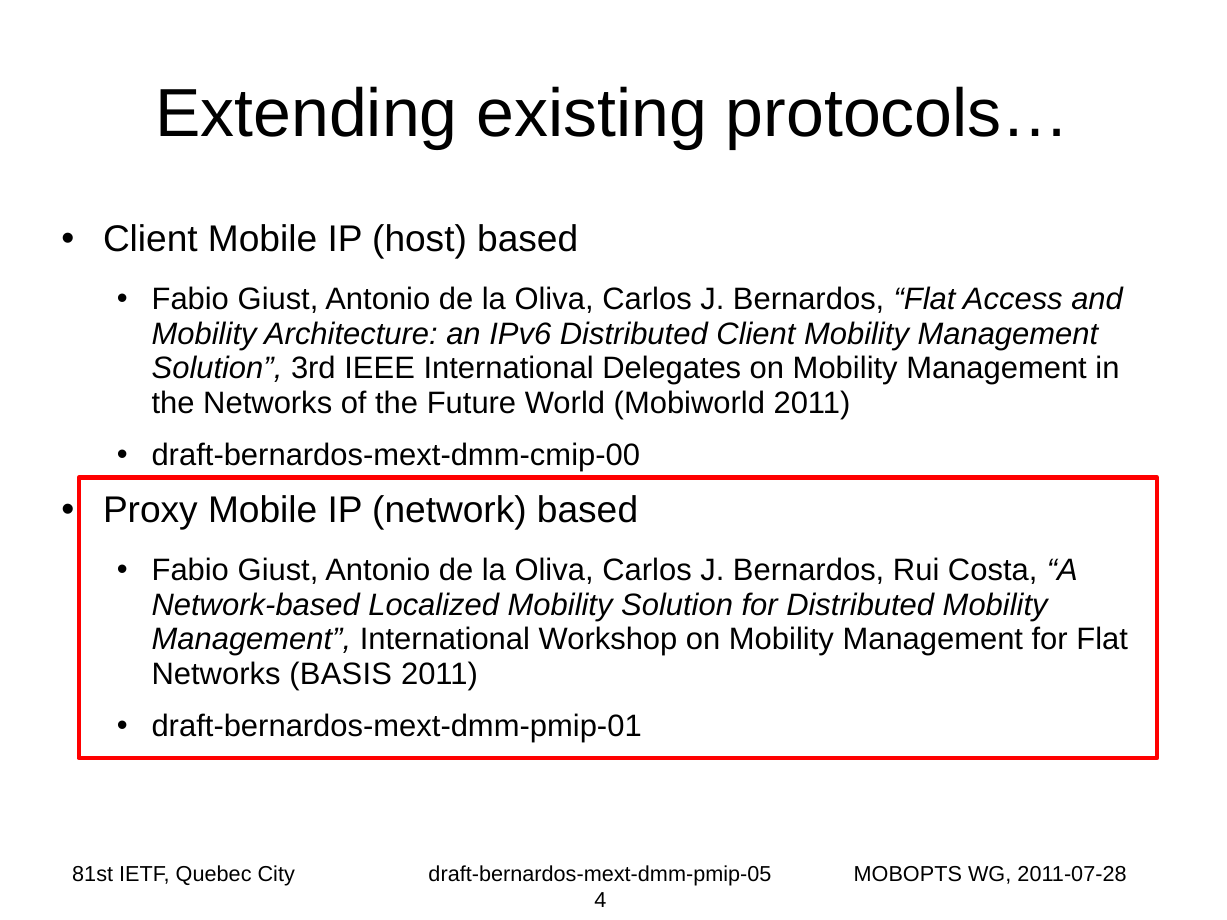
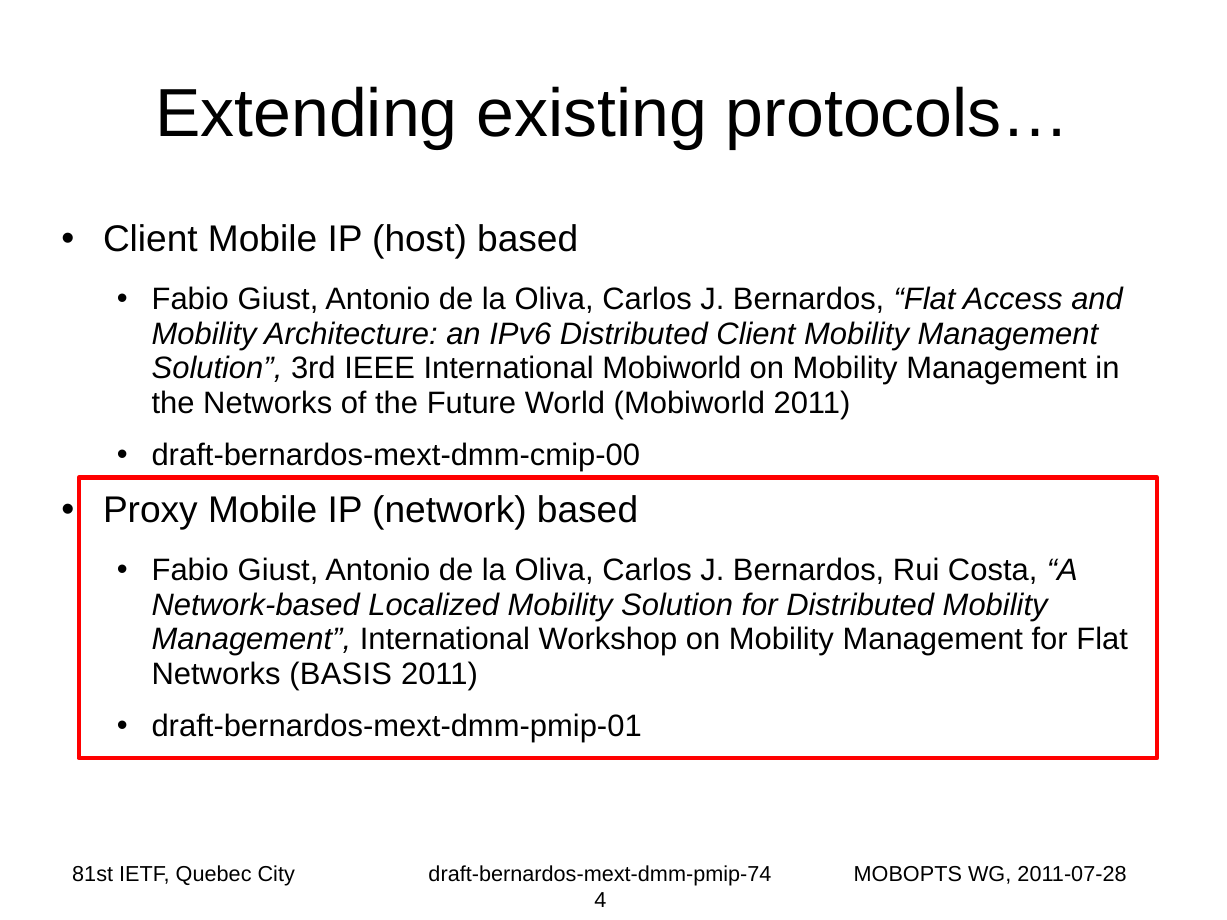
International Delegates: Delegates -> Mobiworld
draft-bernardos-mext-dmm-pmip-05: draft-bernardos-mext-dmm-pmip-05 -> draft-bernardos-mext-dmm-pmip-74
